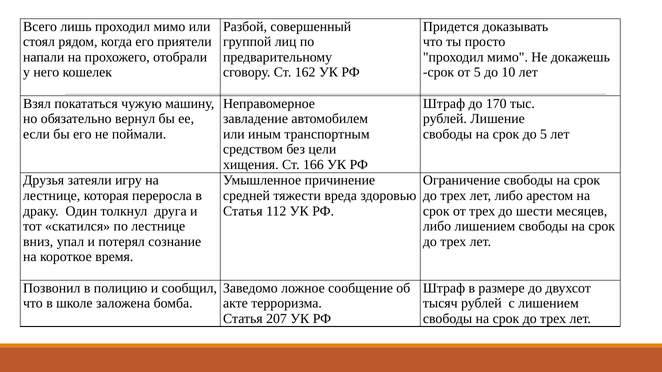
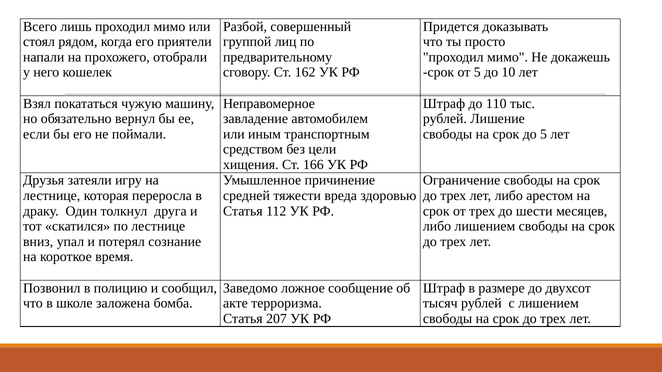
170: 170 -> 110
